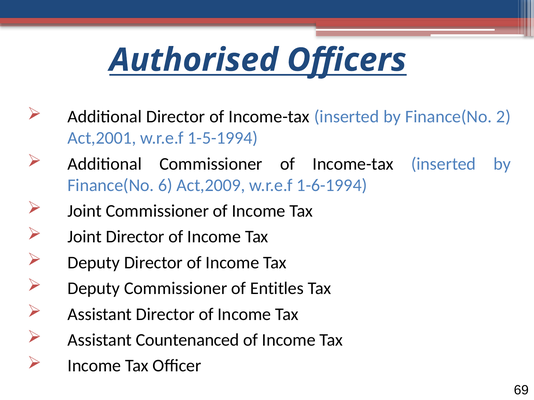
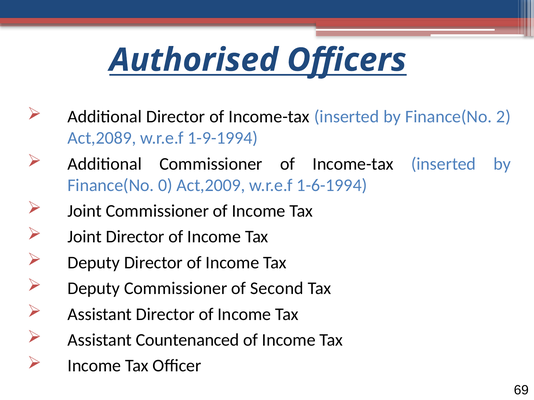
Act,2001: Act,2001 -> Act,2089
1-5-1994: 1-5-1994 -> 1-9-1994
6: 6 -> 0
Entitles: Entitles -> Second
